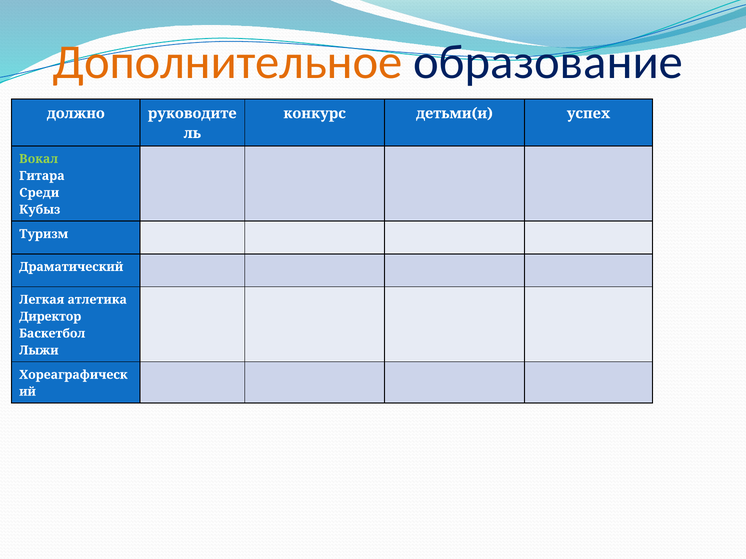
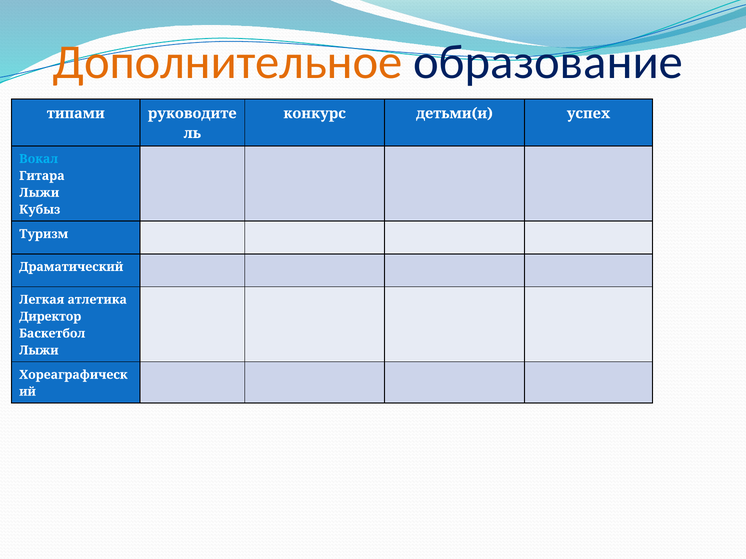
должно: должно -> типами
Вокал colour: light green -> light blue
Среди at (39, 193): Среди -> Лыжи
